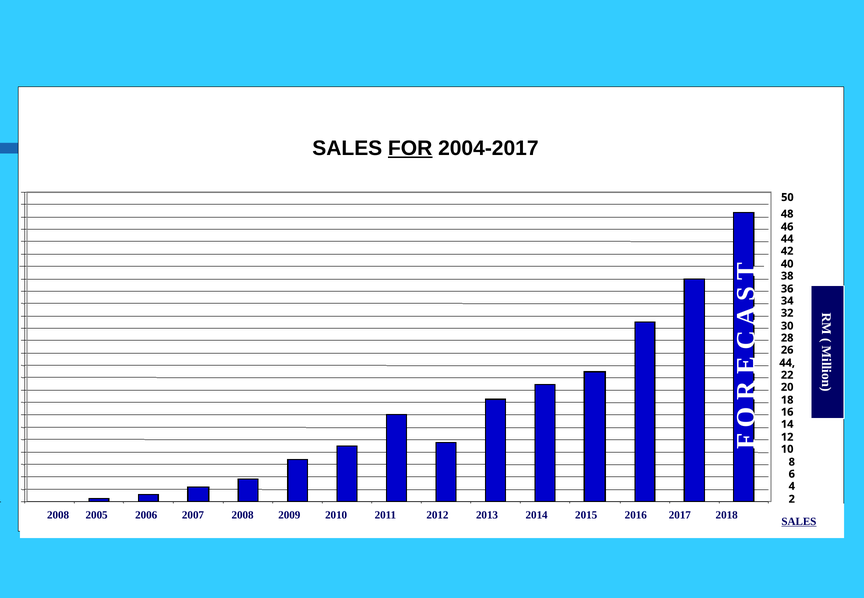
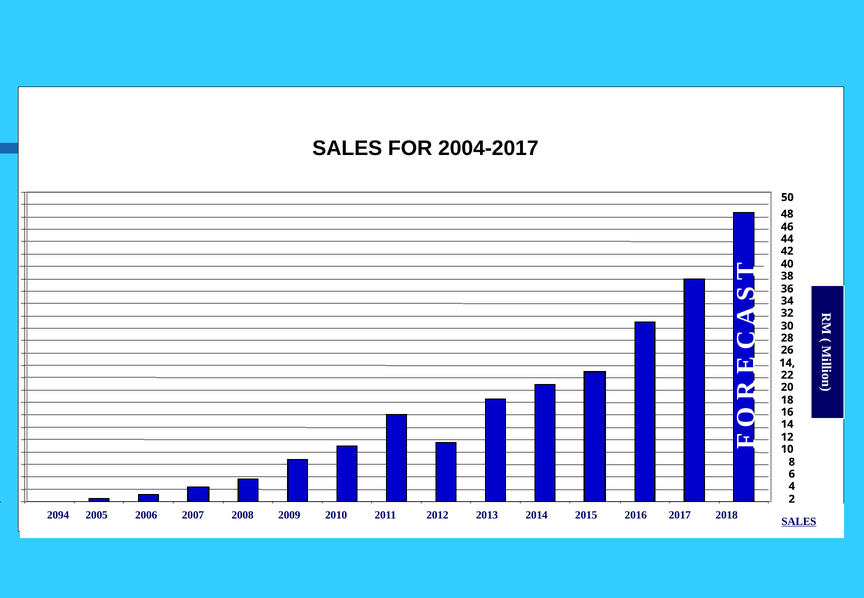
FOR underline: present -> none
44 at (787, 363): 44 -> 14
2008 at (58, 515): 2008 -> 2094
